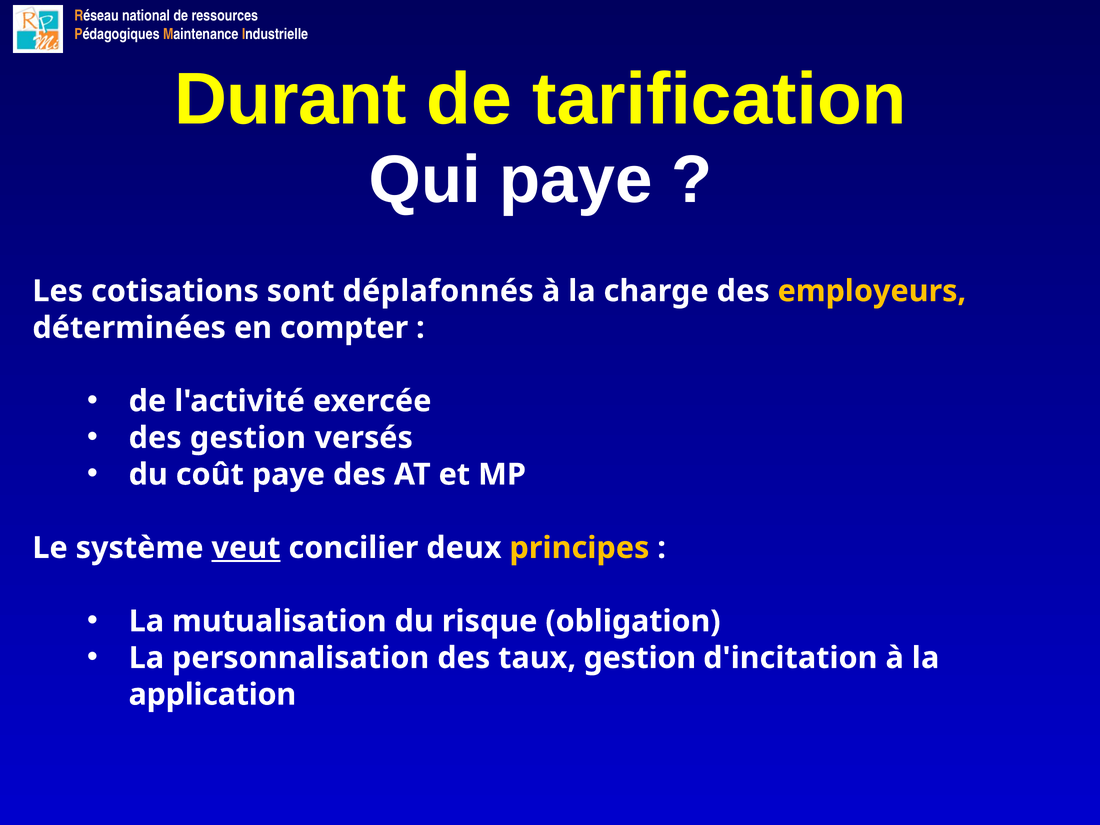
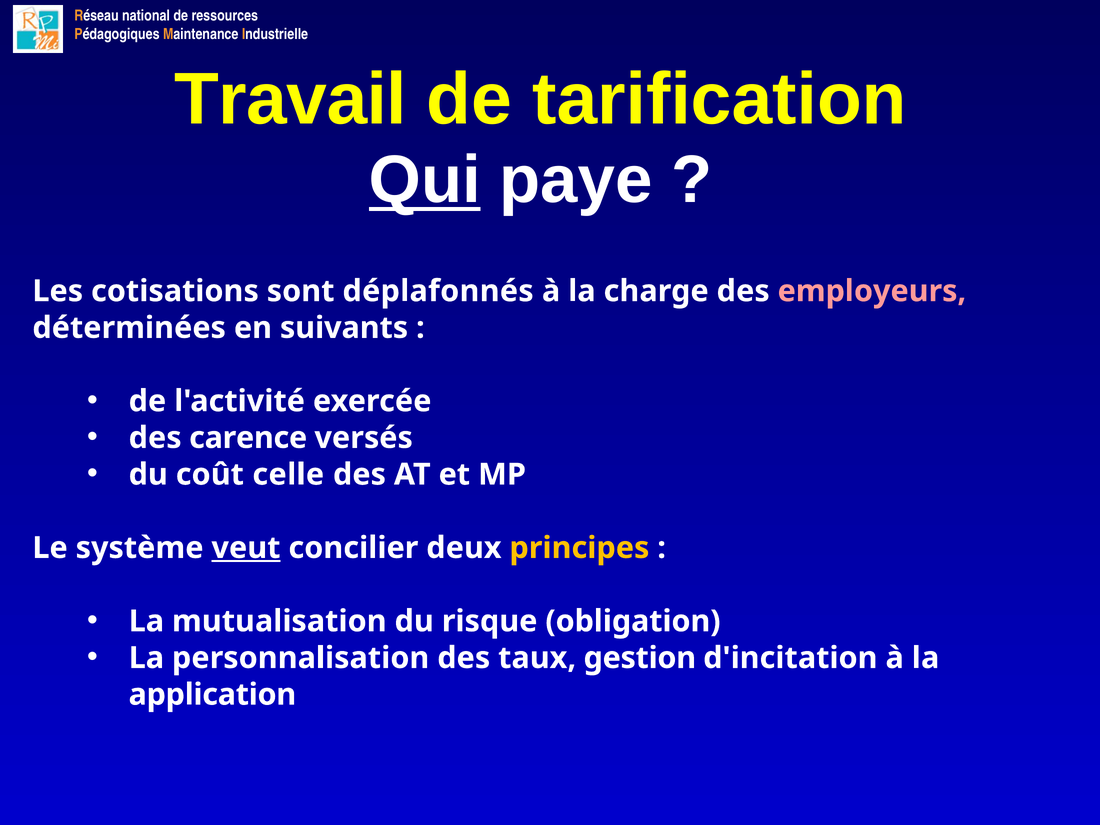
Durant: Durant -> Travail
Qui underline: none -> present
employeurs colour: yellow -> pink
compter: compter -> suivants
des gestion: gestion -> carence
coût paye: paye -> celle
